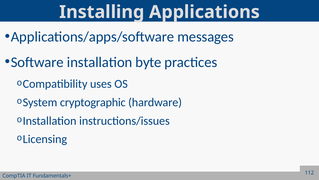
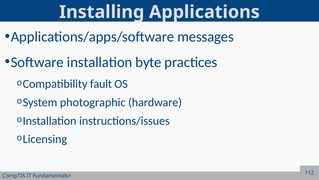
uses: uses -> fault
cryptographic: cryptographic -> photographic
